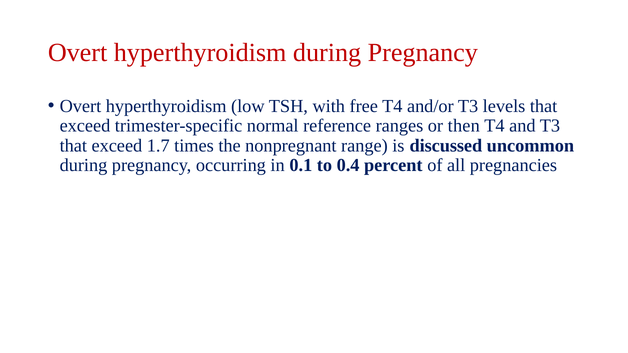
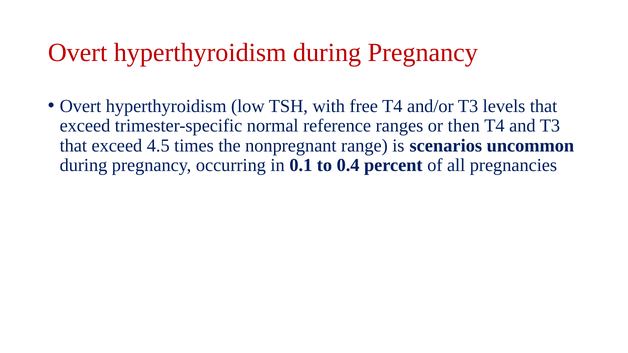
1.7: 1.7 -> 4.5
discussed: discussed -> scenarios
